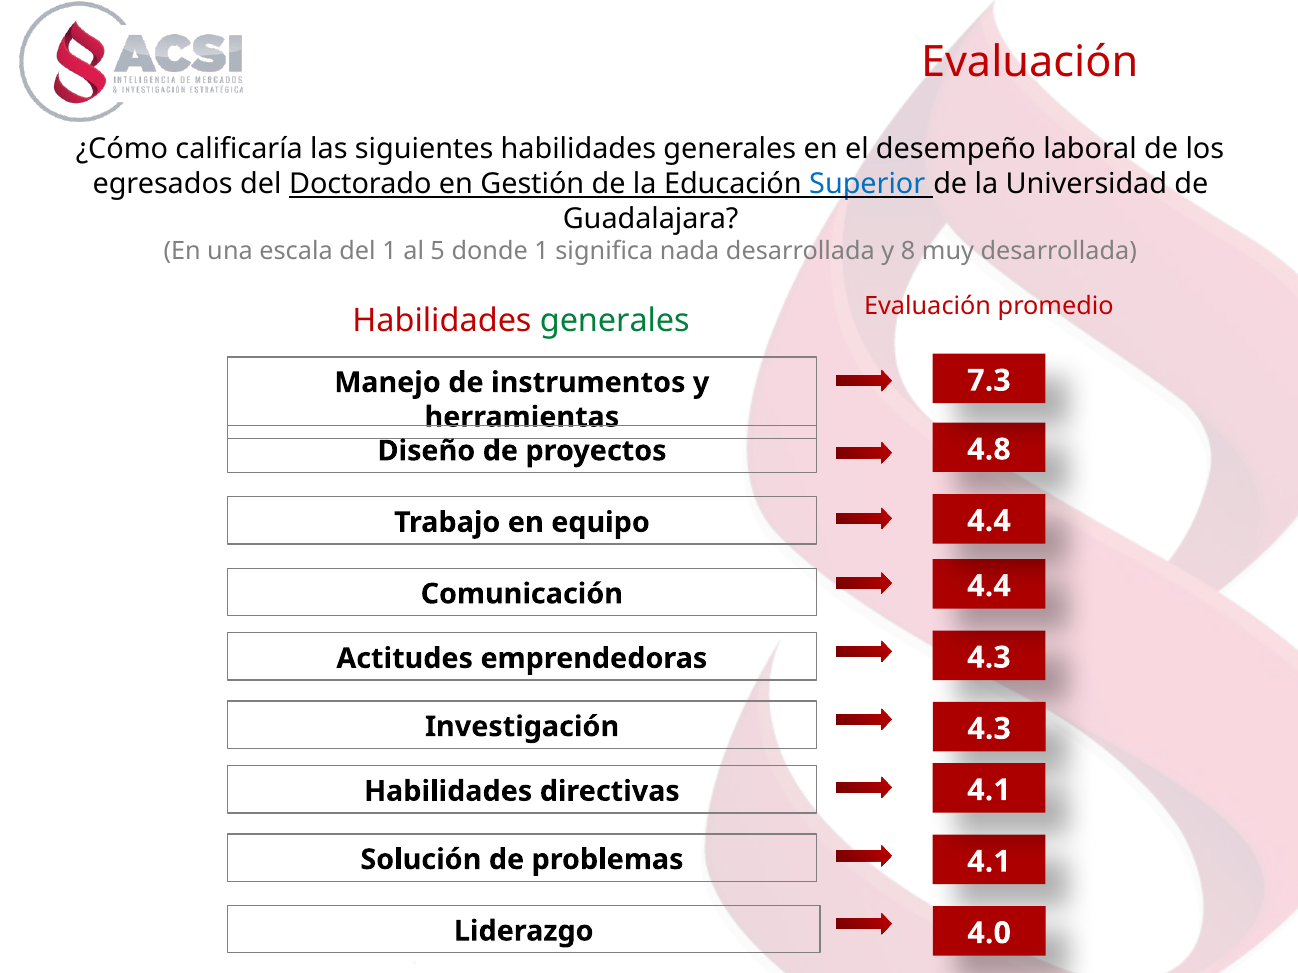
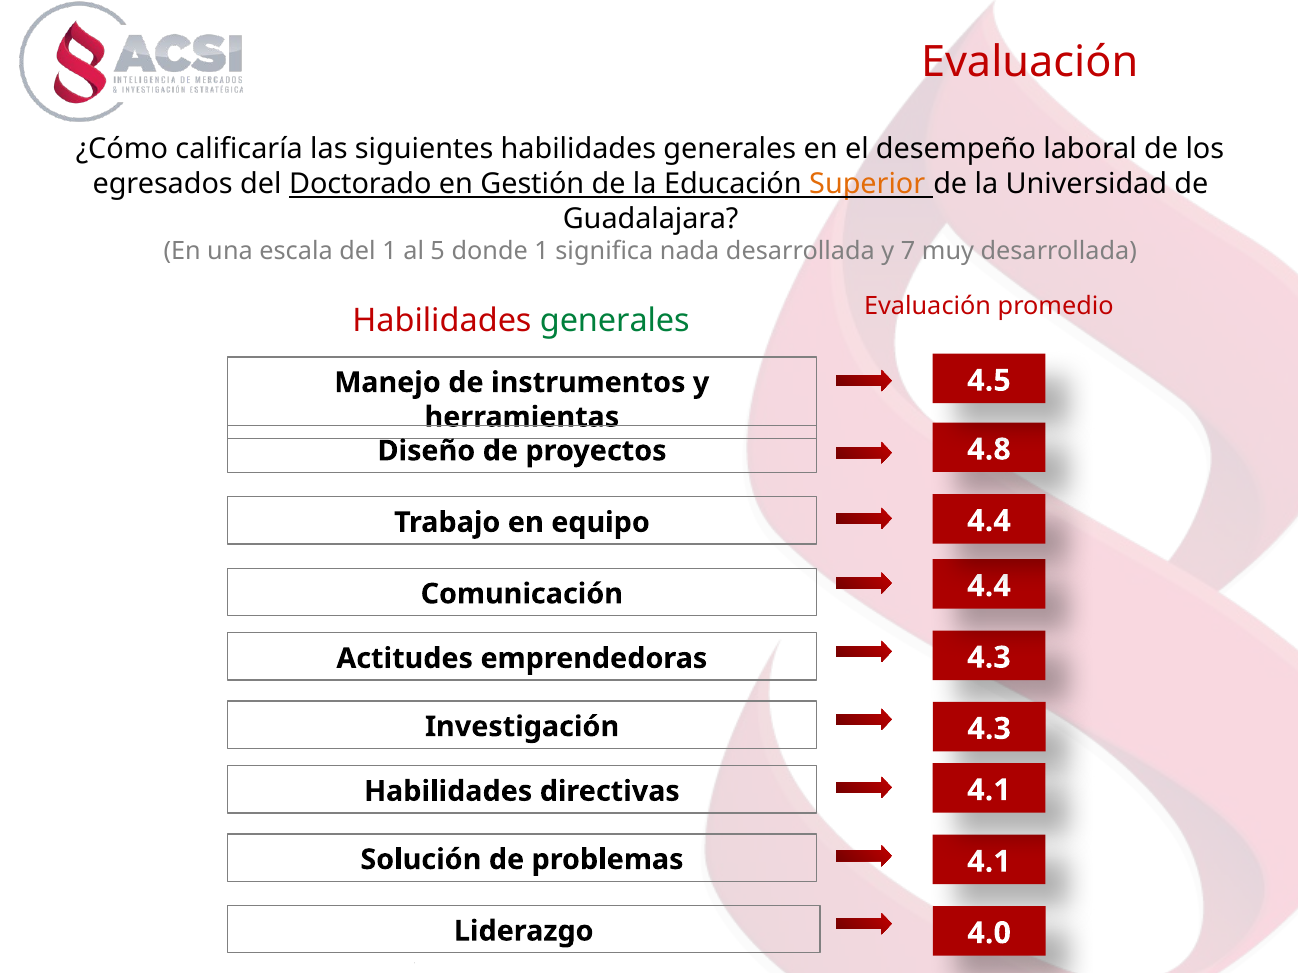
Superior at (867, 184) colour: blue -> orange
8: 8 -> 7
7.3: 7.3 -> 4.5
